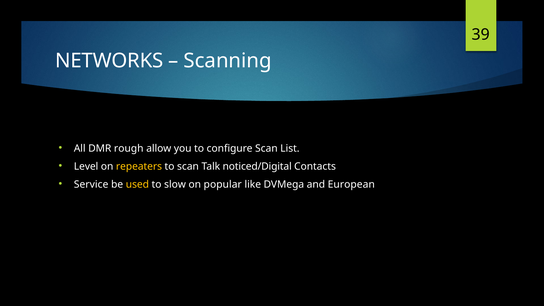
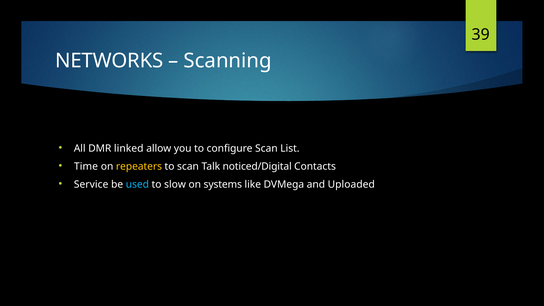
rough: rough -> linked
Level: Level -> Time
used colour: yellow -> light blue
popular: popular -> systems
European: European -> Uploaded
